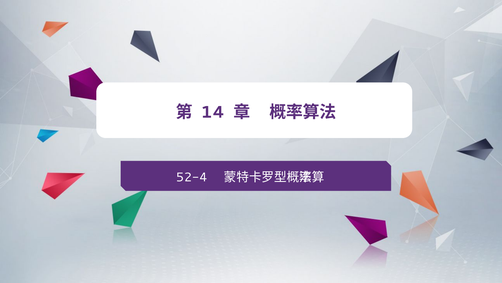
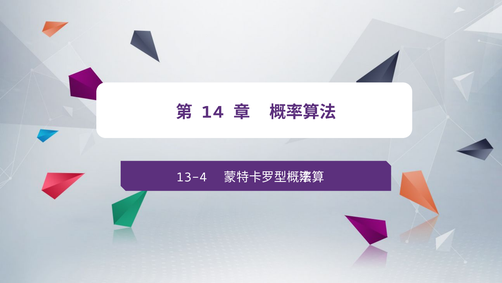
52-4: 52-4 -> 13-4
